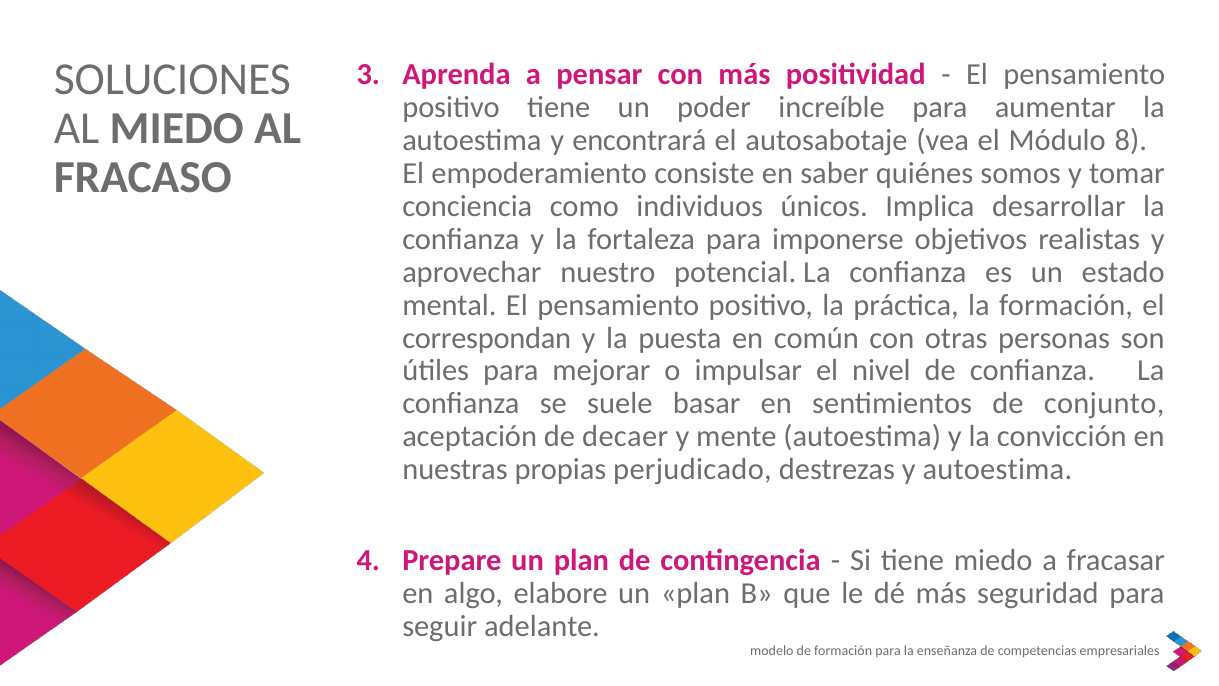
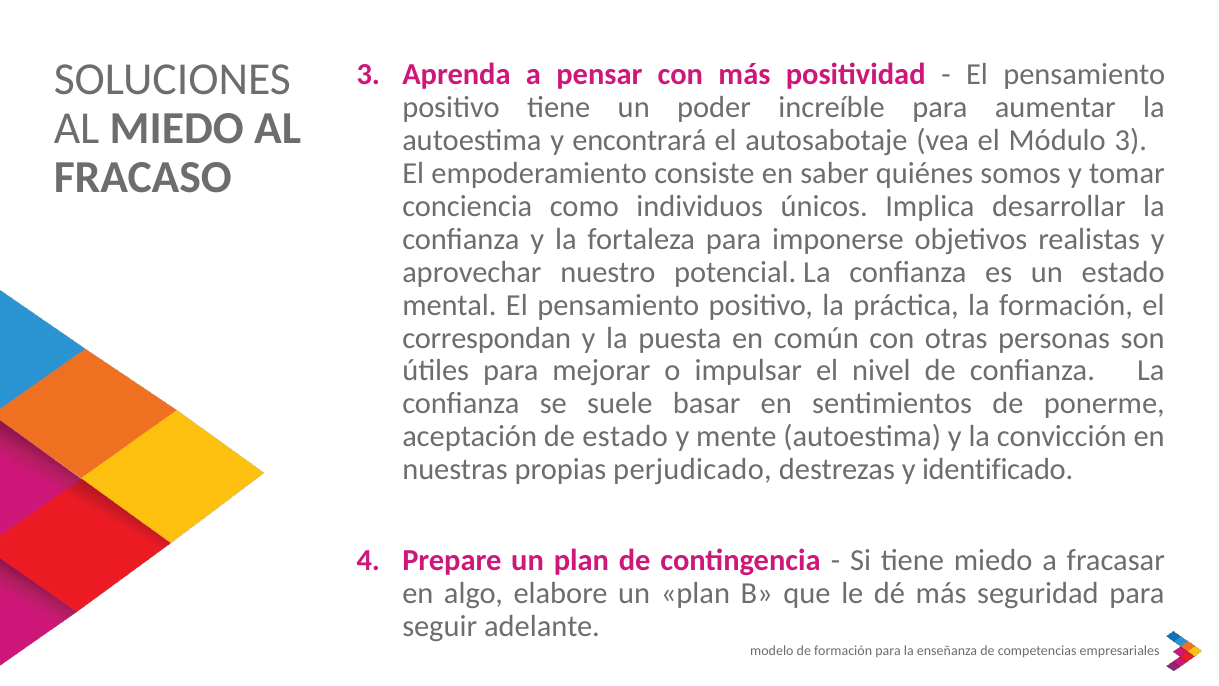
Módulo 8: 8 -> 3
conjunto: conjunto -> ponerme
de decaer: decaer -> estado
y autoestima: autoestima -> identificado
